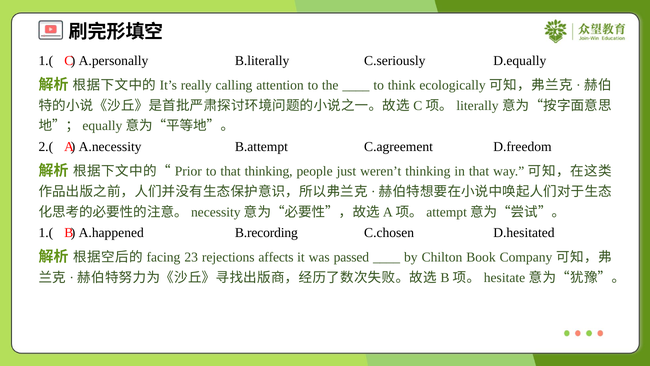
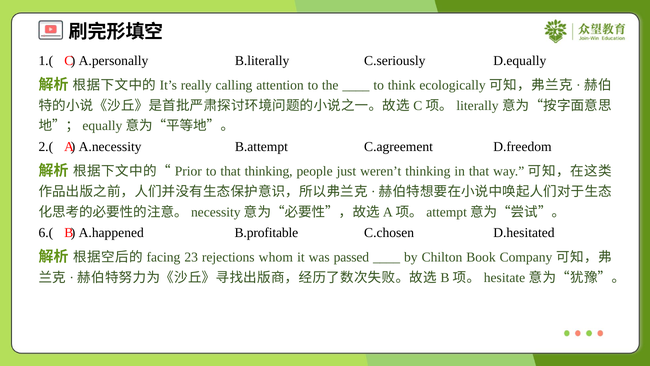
1.( at (46, 233): 1.( -> 6.(
B.recording: B.recording -> B.profitable
affects: affects -> whom
